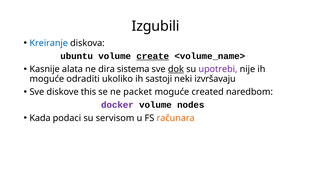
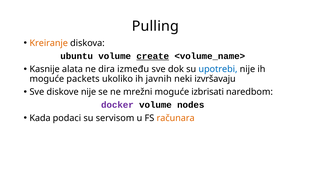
Izgubili: Izgubili -> Pulling
Kreiranje colour: blue -> orange
sistema: sistema -> između
dok underline: present -> none
upotrebi colour: purple -> blue
odraditi: odraditi -> packets
sastoji: sastoji -> javnih
diskove this: this -> nije
packet: packet -> mrežni
created: created -> izbrisati
